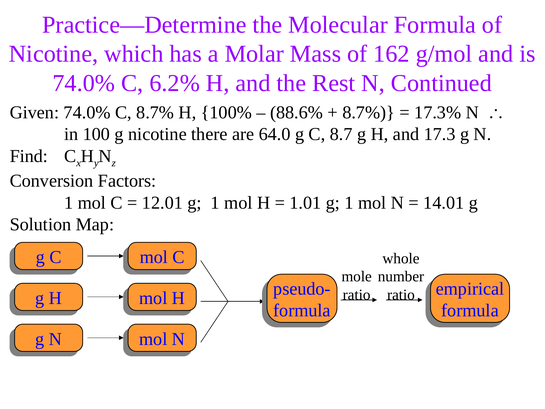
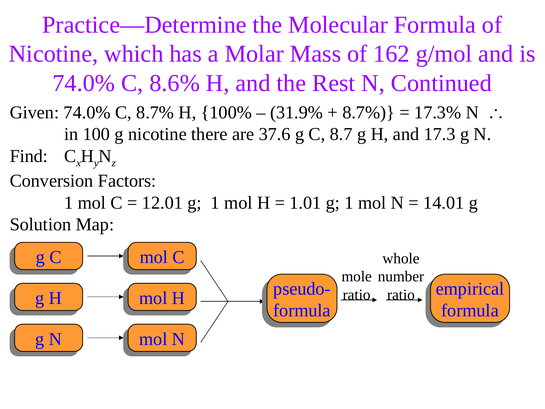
6.2%: 6.2% -> 8.6%
88.6%: 88.6% -> 31.9%
64.0: 64.0 -> 37.6
